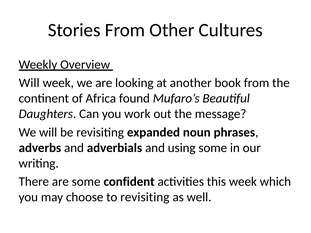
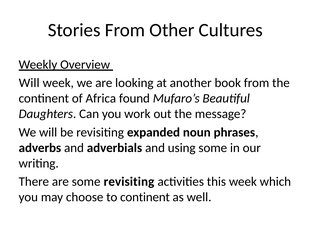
some confident: confident -> revisiting
to revisiting: revisiting -> continent
